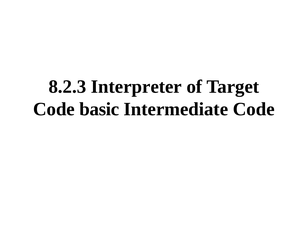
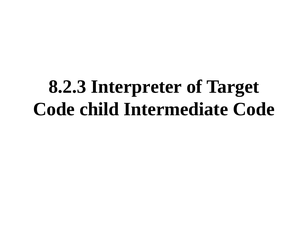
basic: basic -> child
